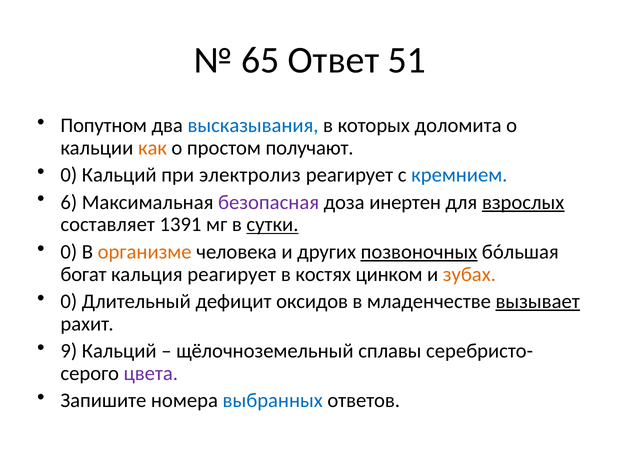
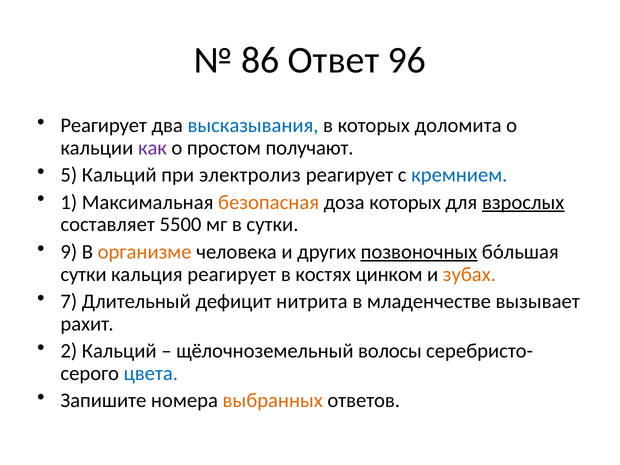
65: 65 -> 86
51: 51 -> 96
Попутном at (104, 125): Попутном -> Реагирует
как colour: orange -> purple
0 at (69, 175): 0 -> 5
6: 6 -> 1
безопасная colour: purple -> orange
доза инертен: инертен -> которых
1391: 1391 -> 5500
сутки at (272, 225) underline: present -> none
0 at (69, 252): 0 -> 9
богат at (84, 274): богат -> сутки
0 at (69, 301): 0 -> 7
оксидов: оксидов -> нитрита
вызывает underline: present -> none
9: 9 -> 2
сплавы: сплавы -> волосы
цвета colour: purple -> blue
выбранных colour: blue -> orange
